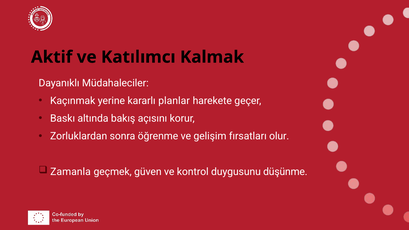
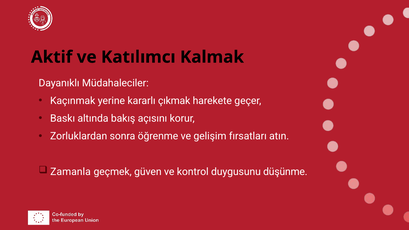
planlar: planlar -> çıkmak
olur: olur -> atın
